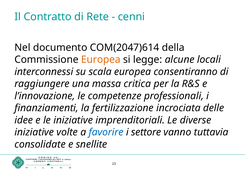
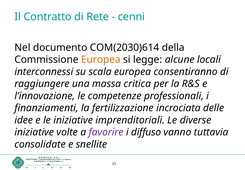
COM(2047)614: COM(2047)614 -> COM(2030)614
favorire colour: blue -> purple
settore: settore -> diffuso
